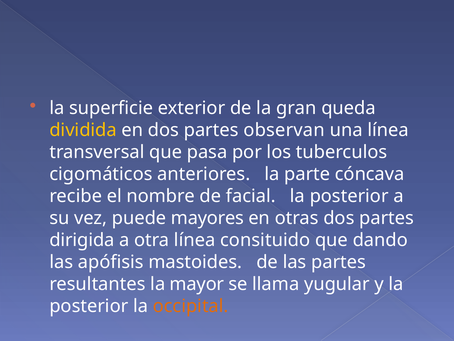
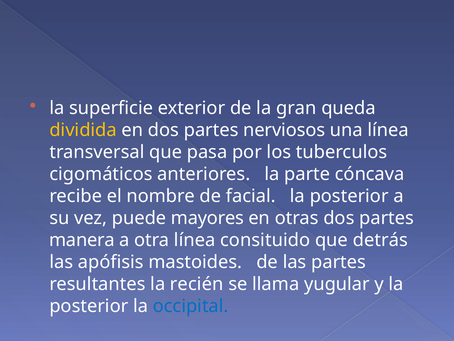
observan: observan -> nerviosos
dirigida: dirigida -> manera
dando: dando -> detrás
mayor: mayor -> recién
occipital colour: orange -> blue
